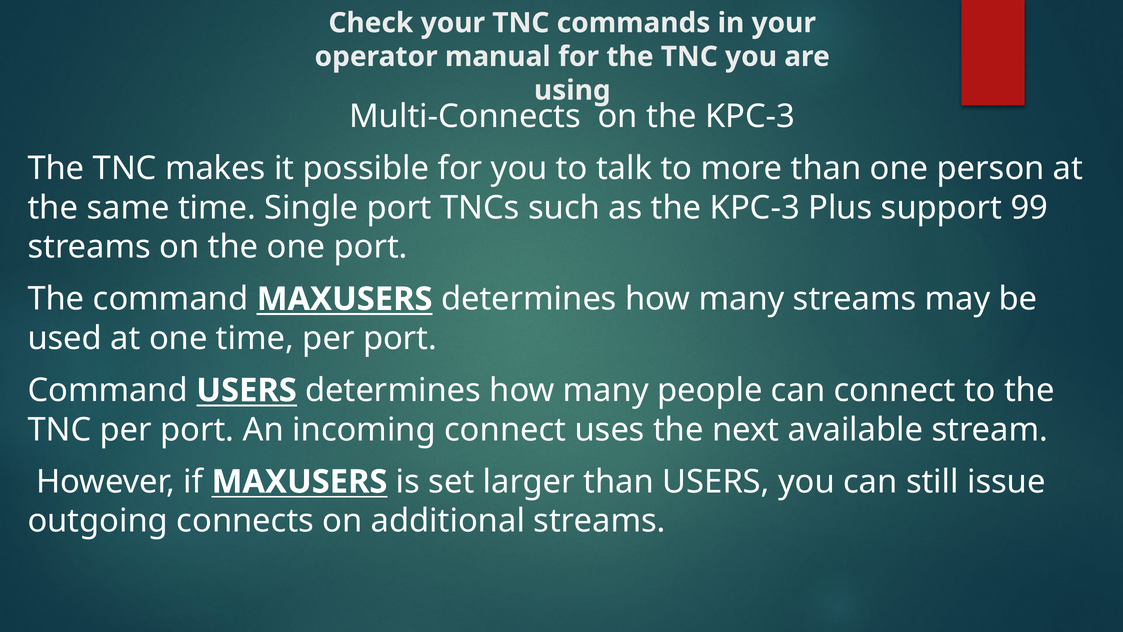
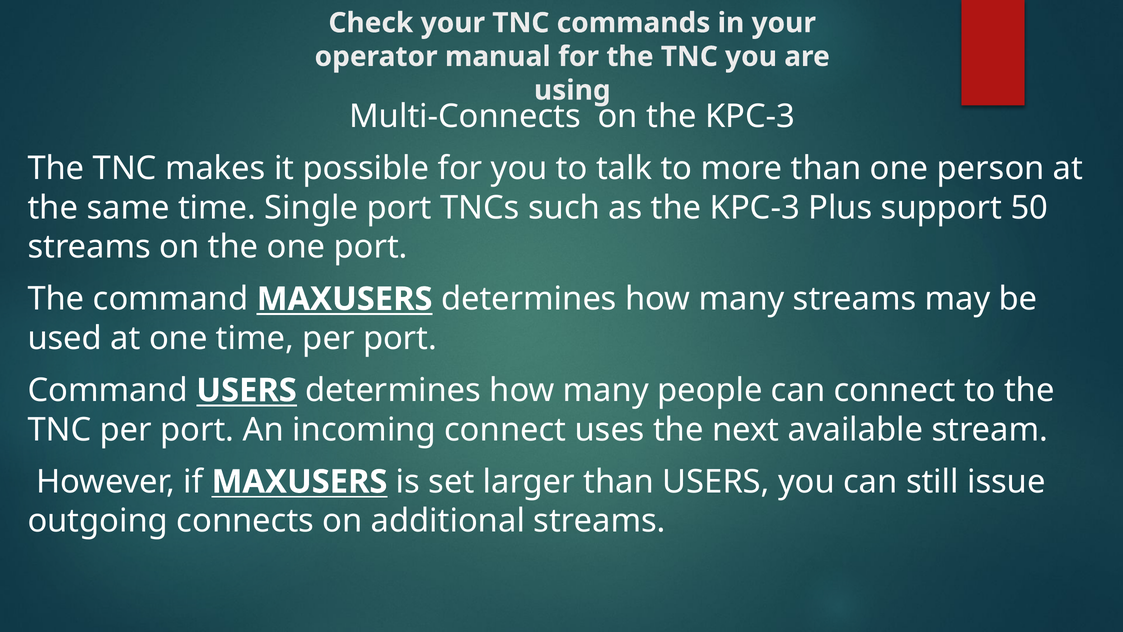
99: 99 -> 50
